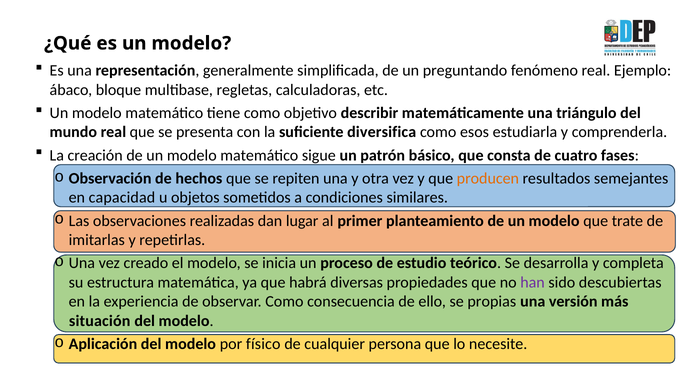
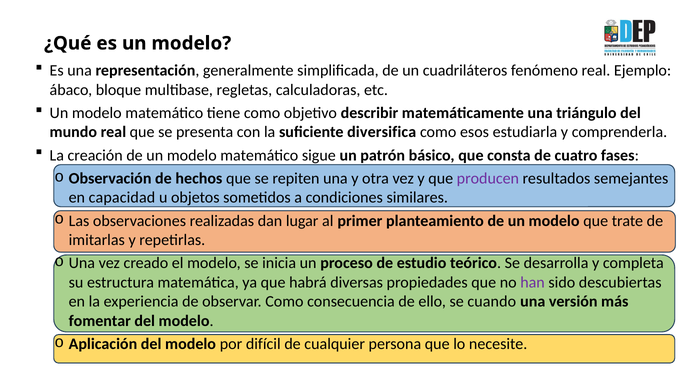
preguntando: preguntando -> cuadriláteros
producen colour: orange -> purple
propias: propias -> cuando
situación: situación -> fomentar
físico: físico -> difícil
